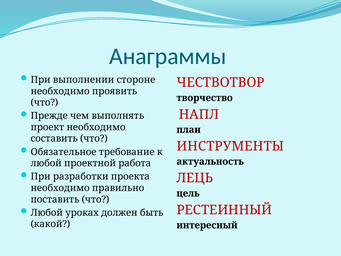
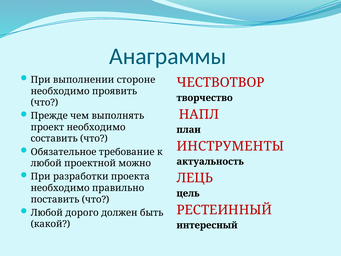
работа: работа -> можно
уроках: уроках -> дорого
